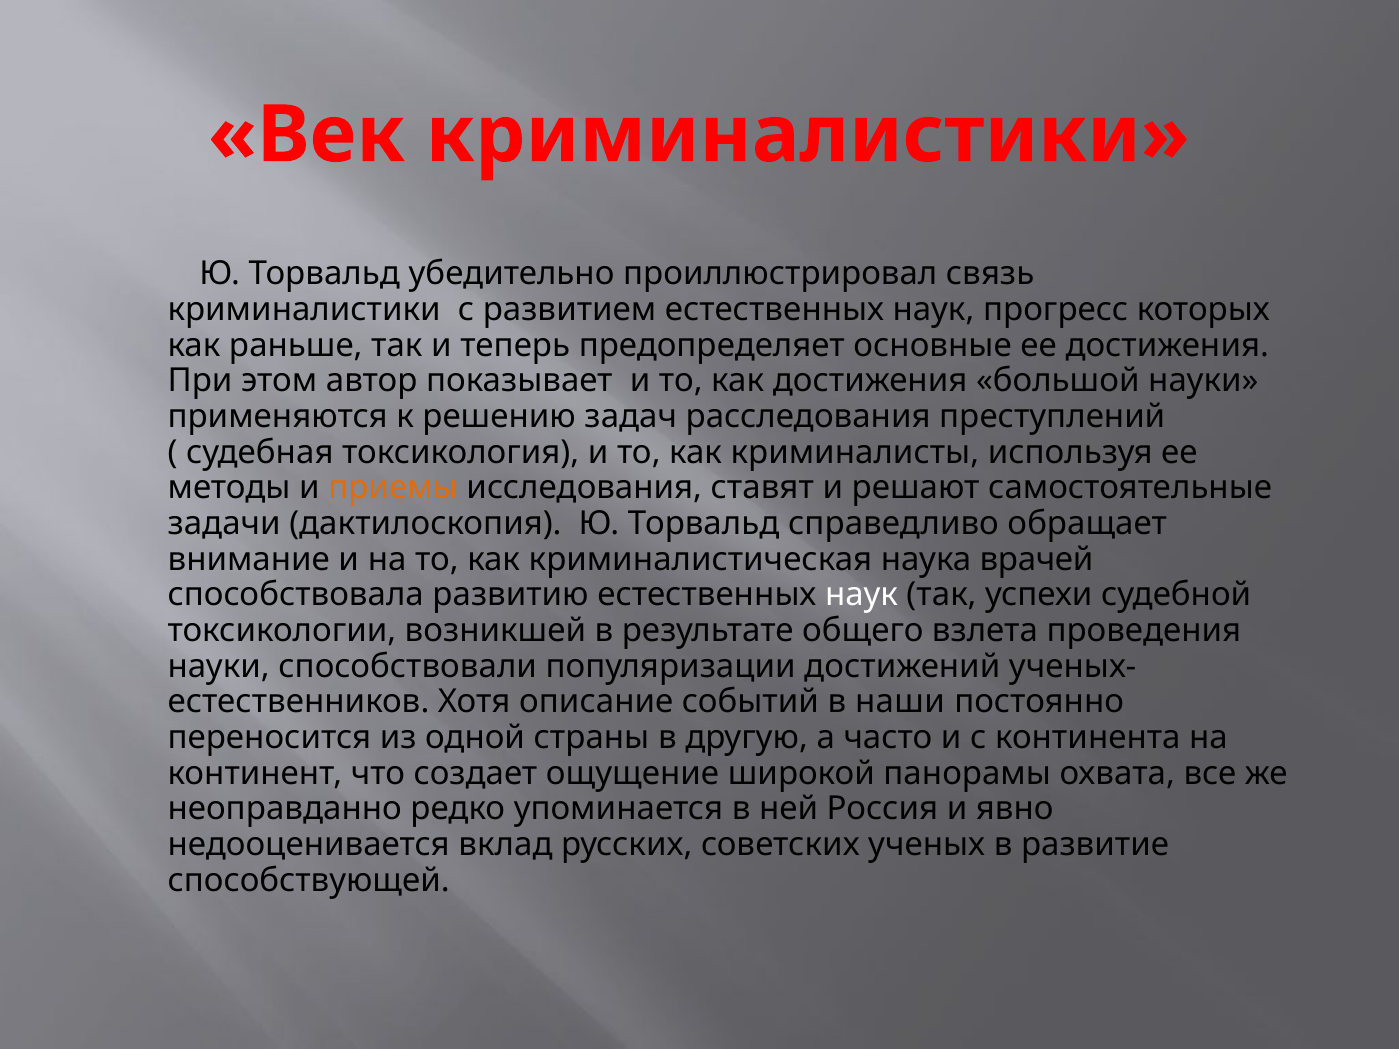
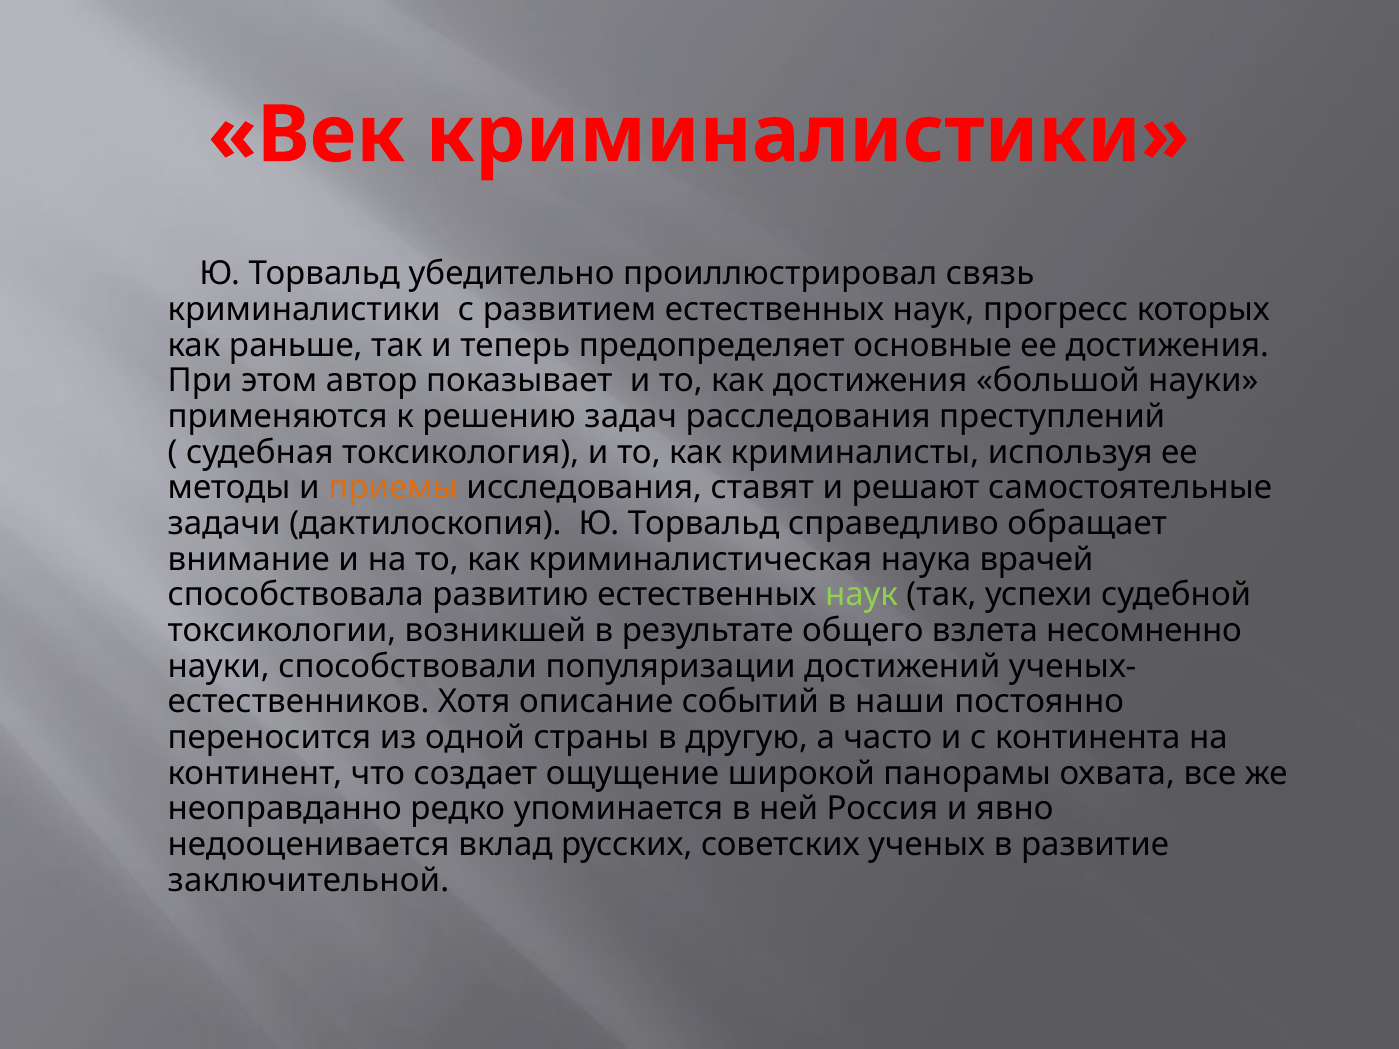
наук at (862, 595) colour: white -> light green
проведения: проведения -> несомненно
способствующей: способствующей -> заключительной
